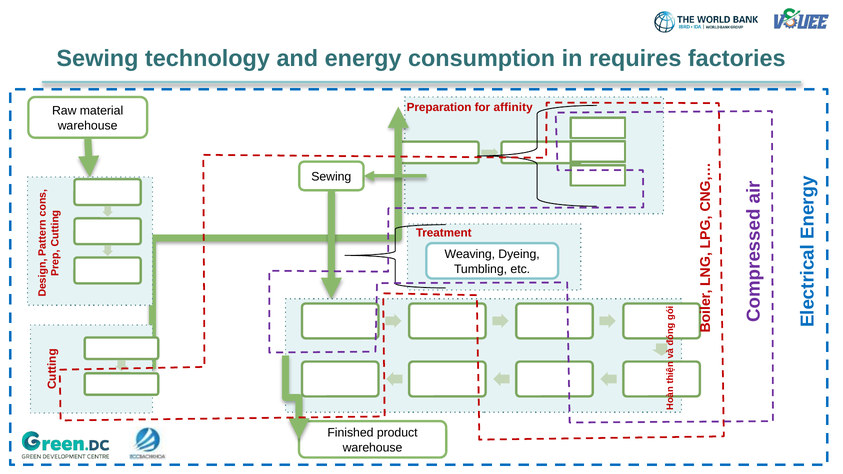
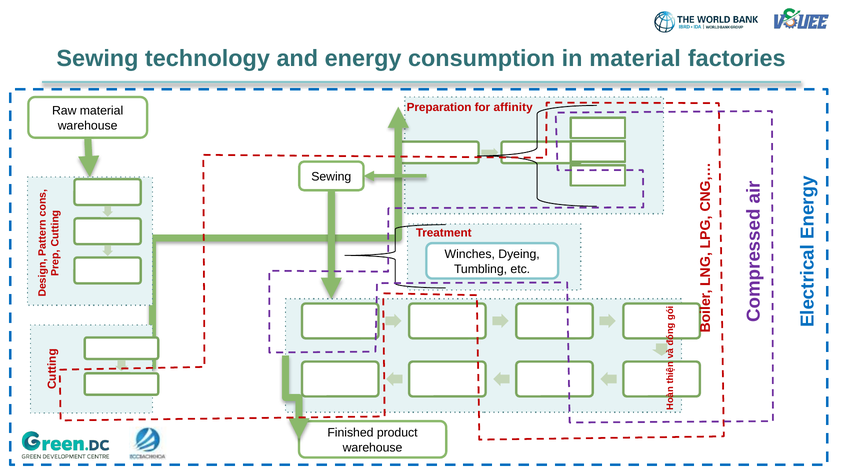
in requires: requires -> material
Weaving: Weaving -> Winches
